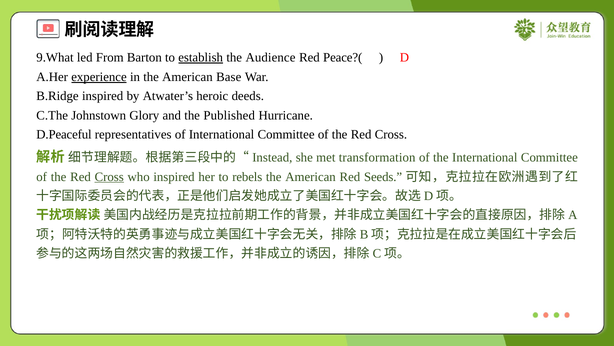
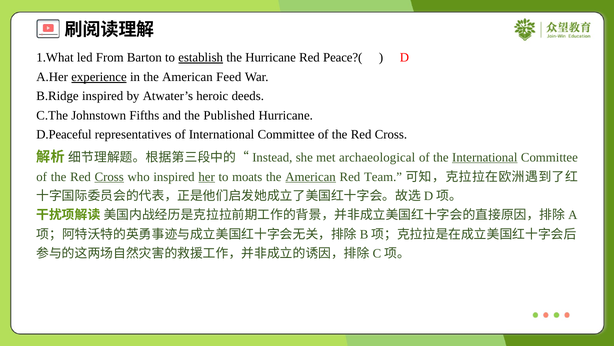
9.What: 9.What -> 1.What
the Audience: Audience -> Hurricane
Base: Base -> Feed
Glory: Glory -> Fifths
transformation: transformation -> archaeological
International at (485, 157) underline: none -> present
her underline: none -> present
rebels: rebels -> moats
American at (311, 176) underline: none -> present
Seeds: Seeds -> Team
